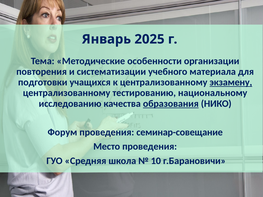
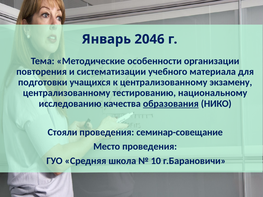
2025: 2025 -> 2046
экзамену underline: present -> none
Форум: Форум -> Стояли
